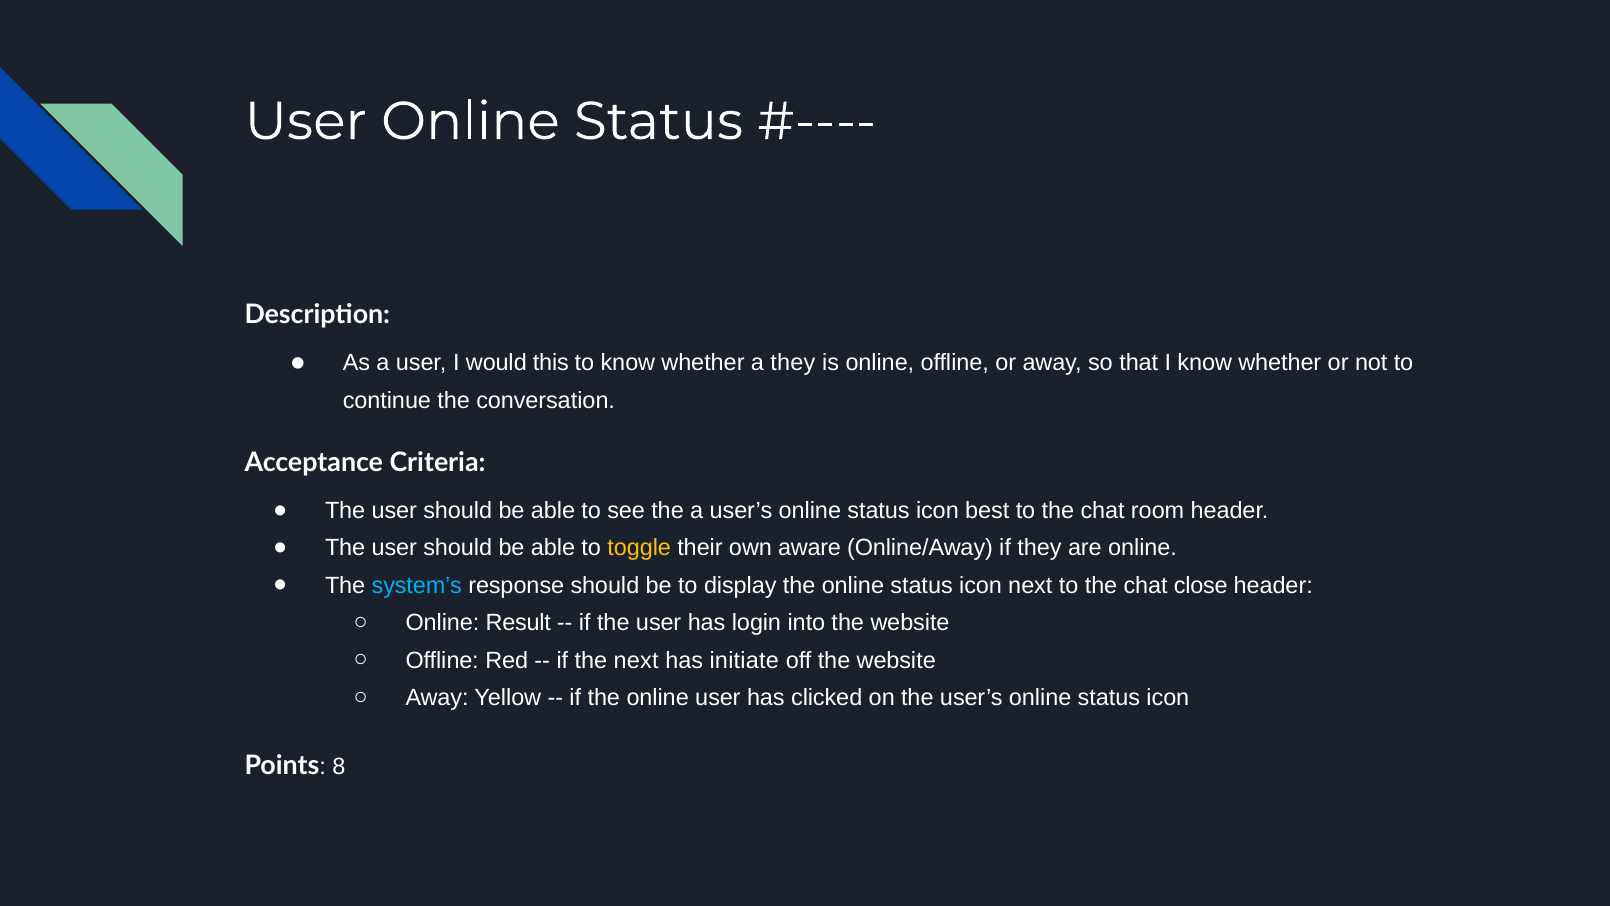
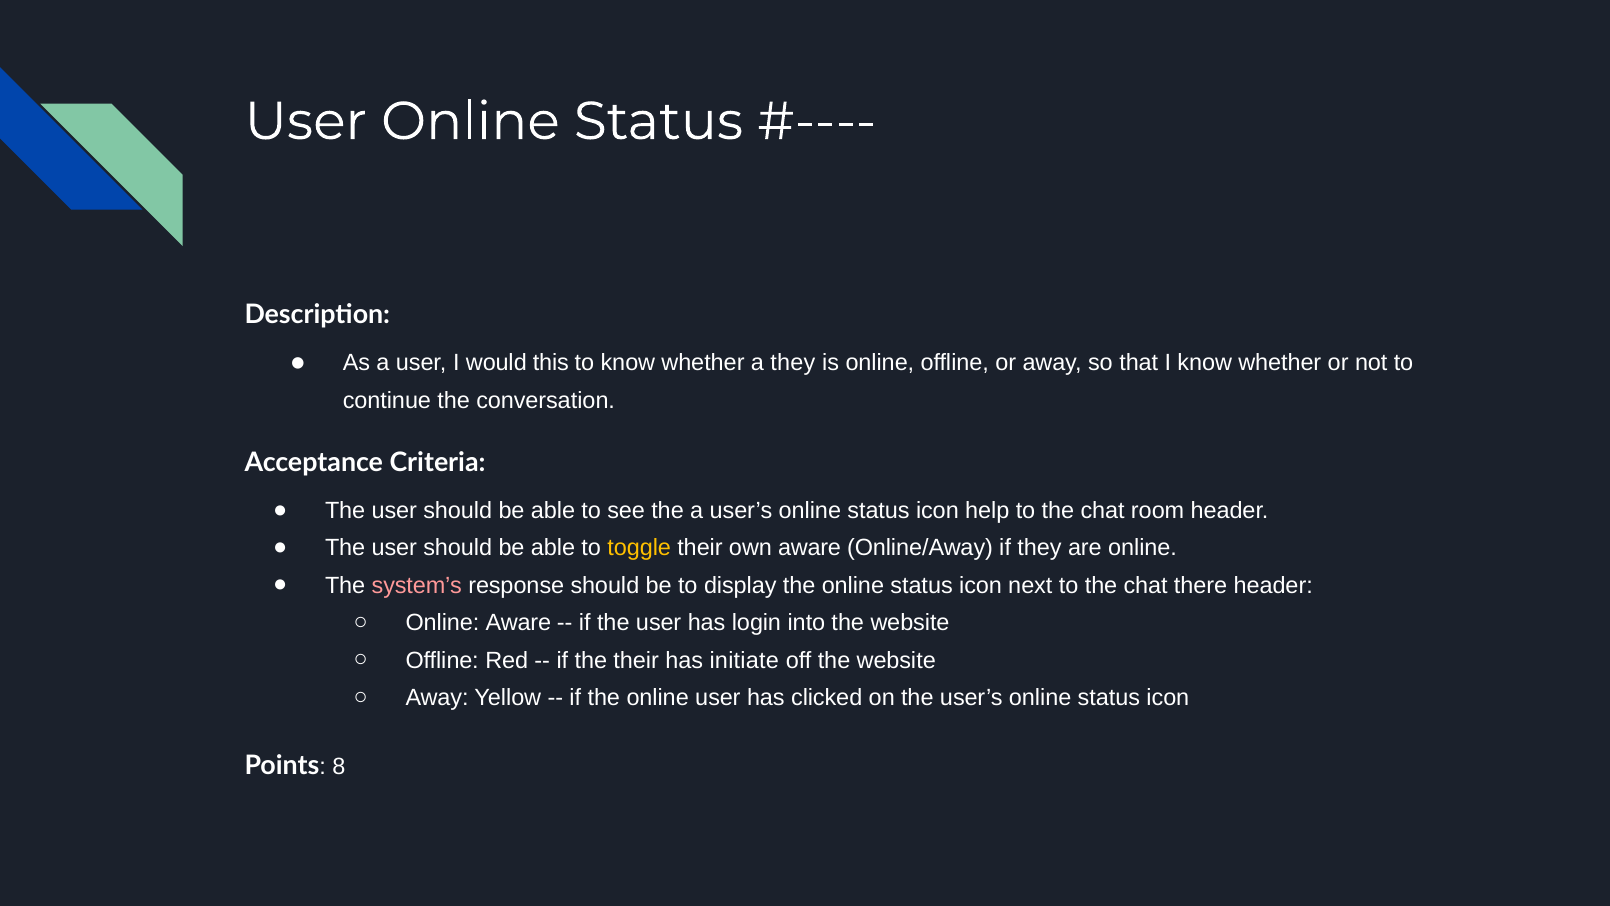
best: best -> help
system’s colour: light blue -> pink
close: close -> there
Online Result: Result -> Aware
the next: next -> their
